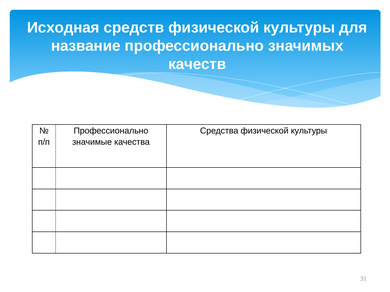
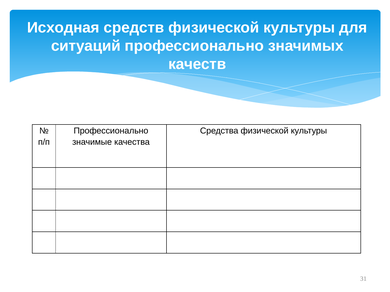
название: название -> ситуаций
